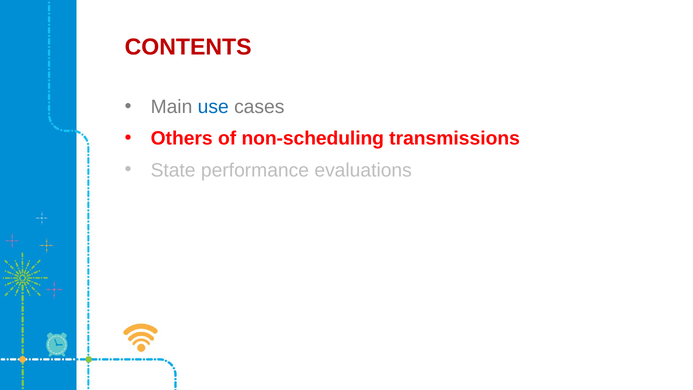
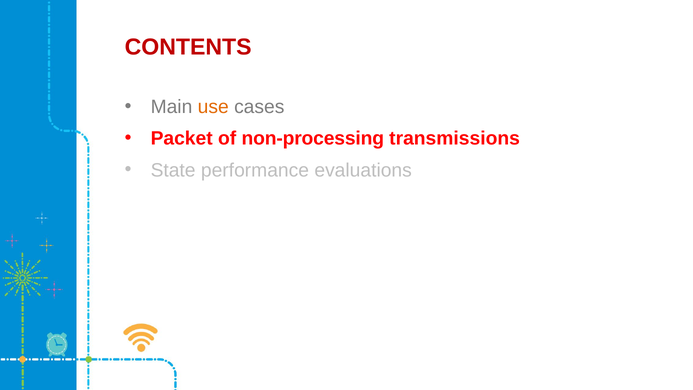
use colour: blue -> orange
Others: Others -> Packet
non-scheduling: non-scheduling -> non-processing
